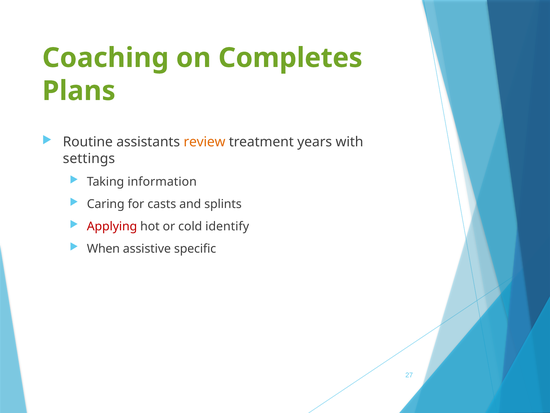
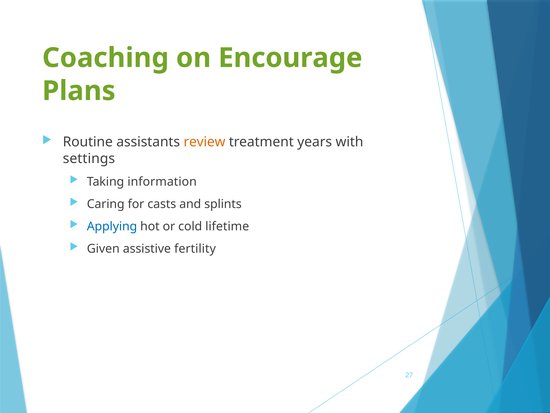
Completes: Completes -> Encourage
Applying colour: red -> blue
identify: identify -> lifetime
When: When -> Given
specific: specific -> fertility
